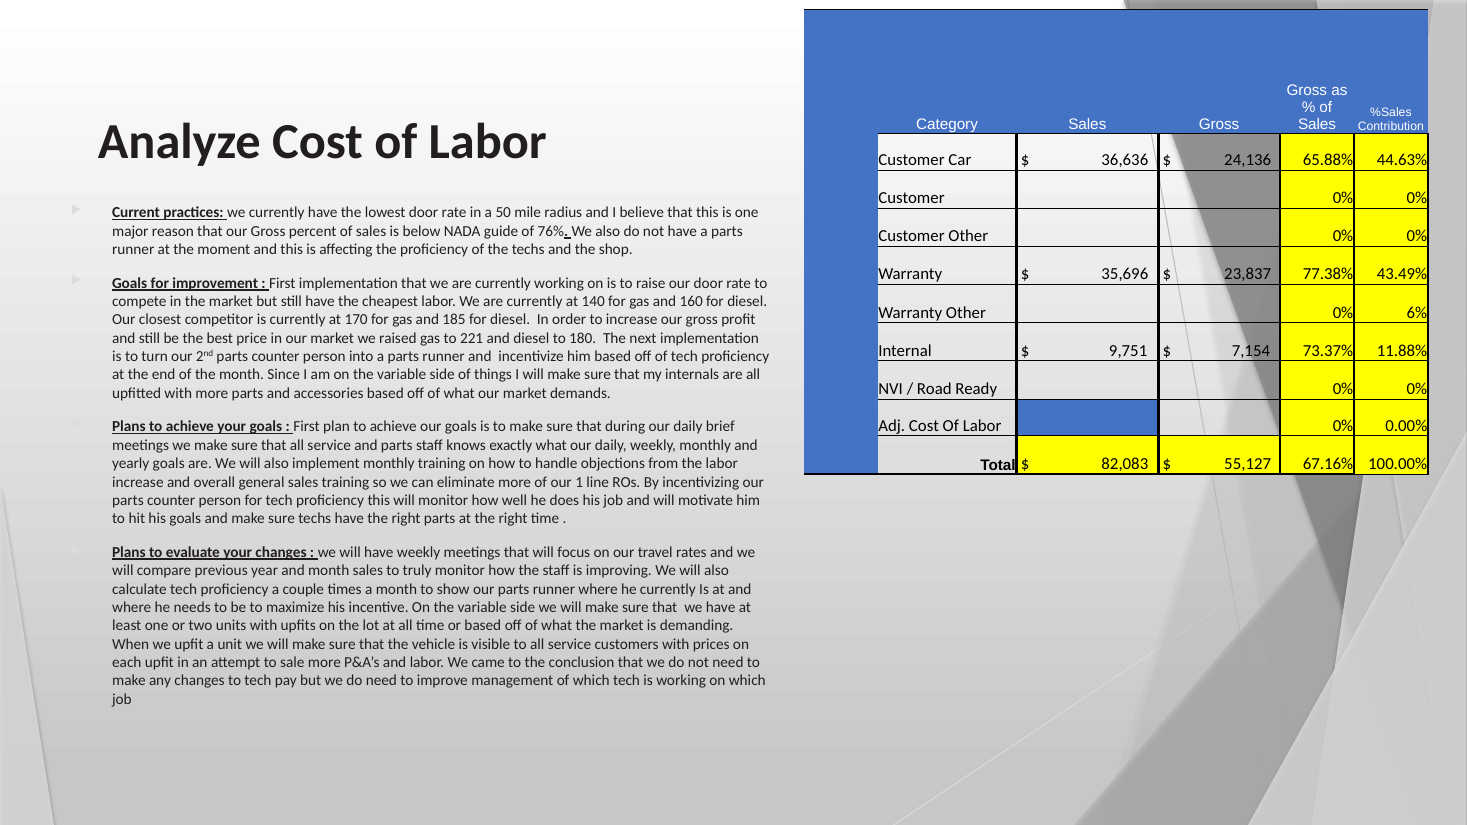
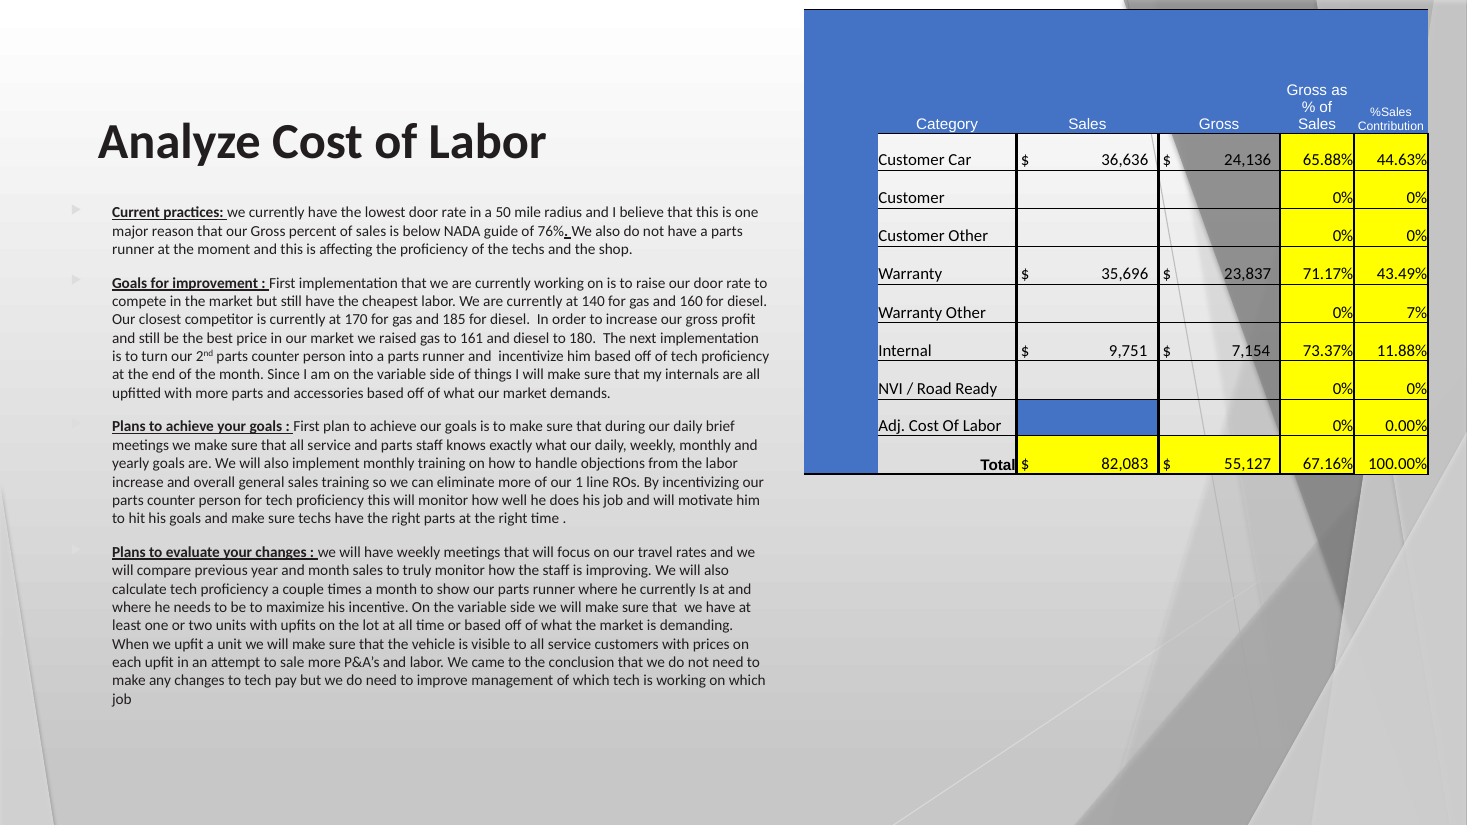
77.38%: 77.38% -> 71.17%
6%: 6% -> 7%
221: 221 -> 161
